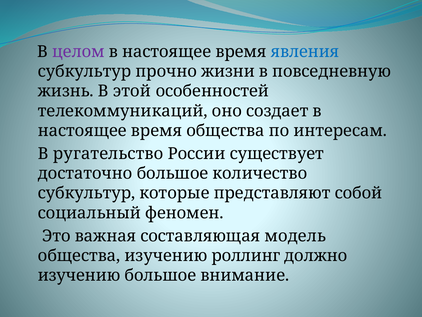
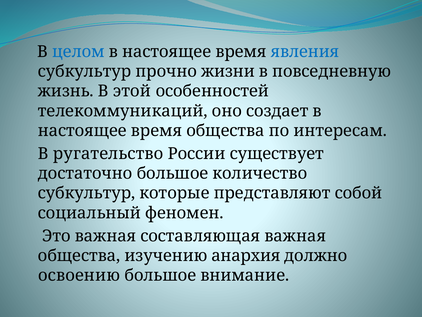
целом colour: purple -> blue
составляющая модель: модель -> важная
роллинг: роллинг -> анархия
изучению at (79, 275): изучению -> освоению
